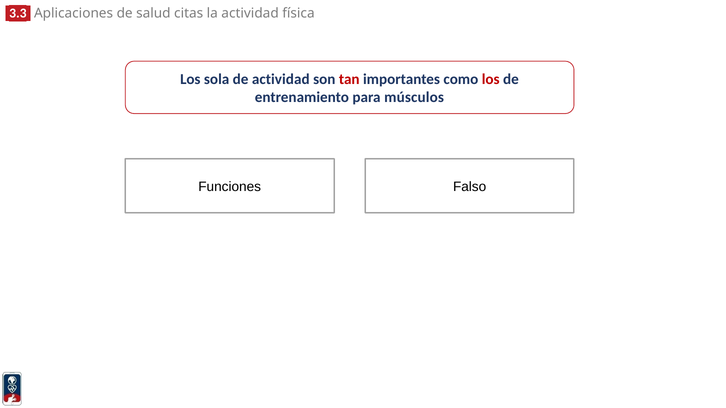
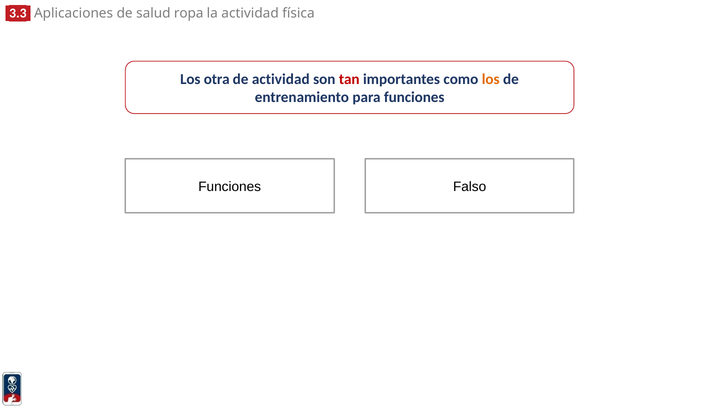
citas: citas -> ropa
sola: sola -> otra
los at (491, 79) colour: red -> orange
para músculos: músculos -> funciones
